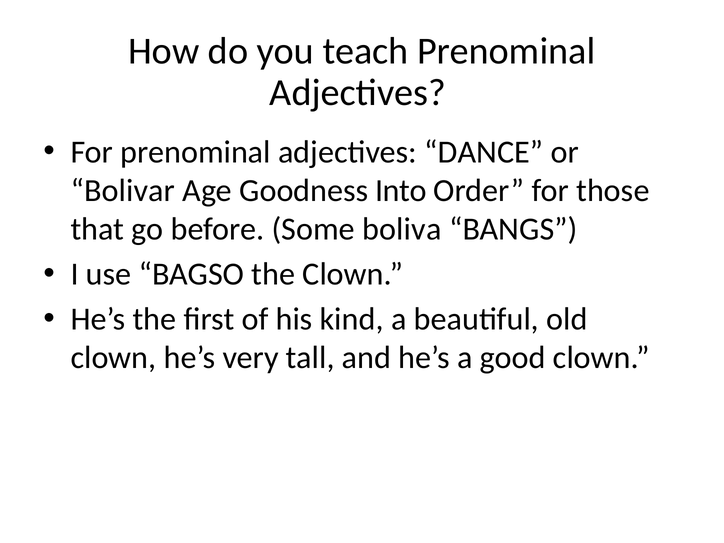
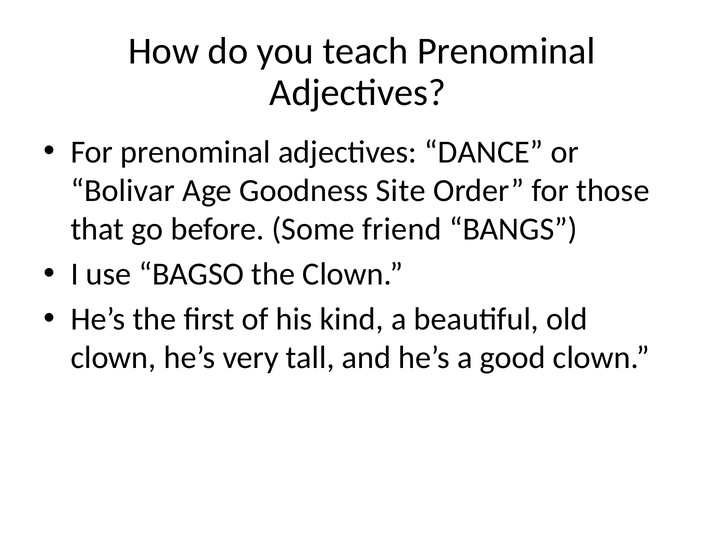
Into: Into -> Site
boliva: boliva -> friend
